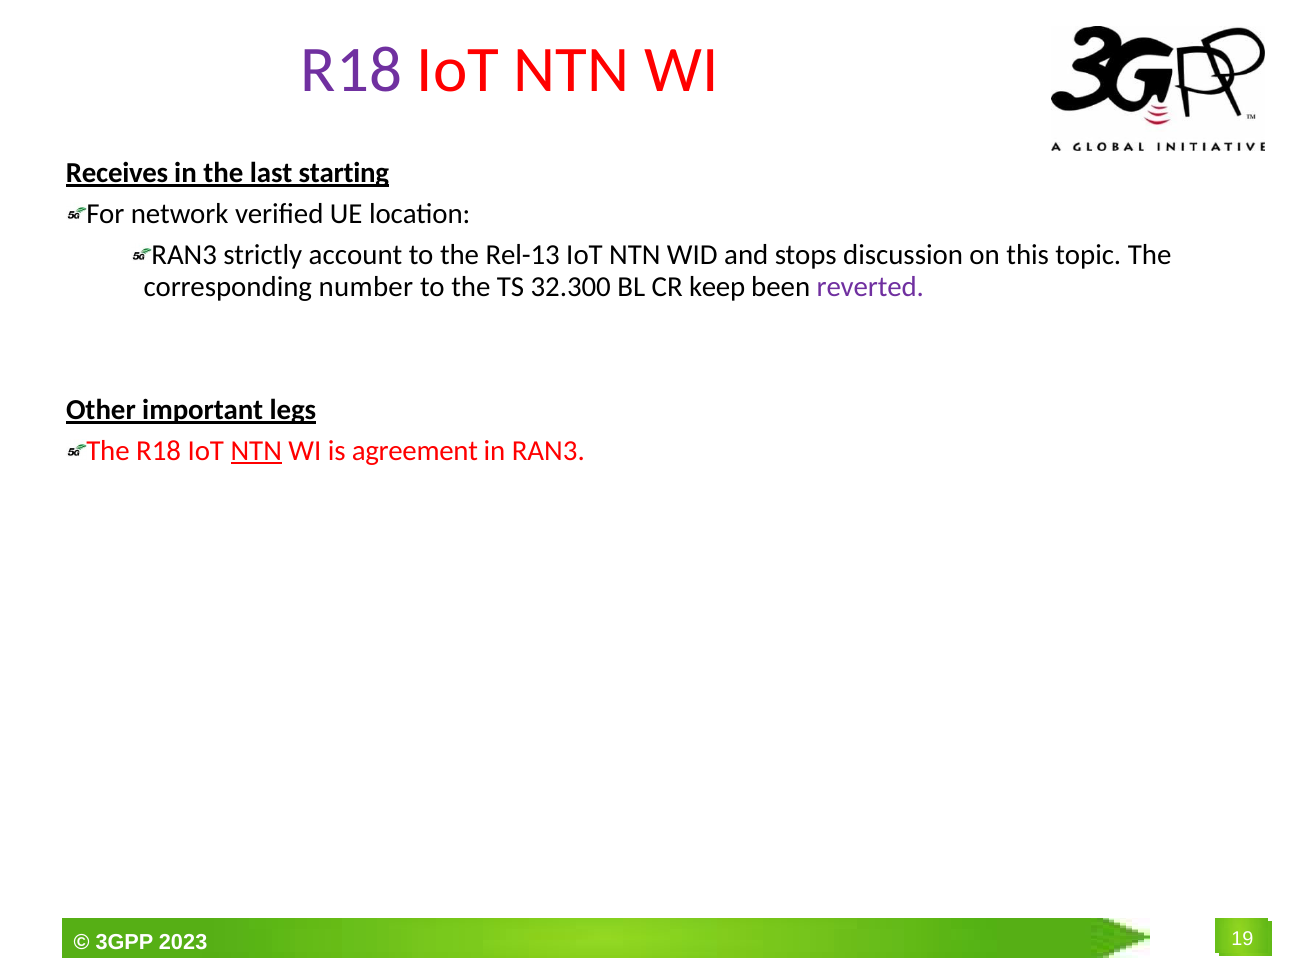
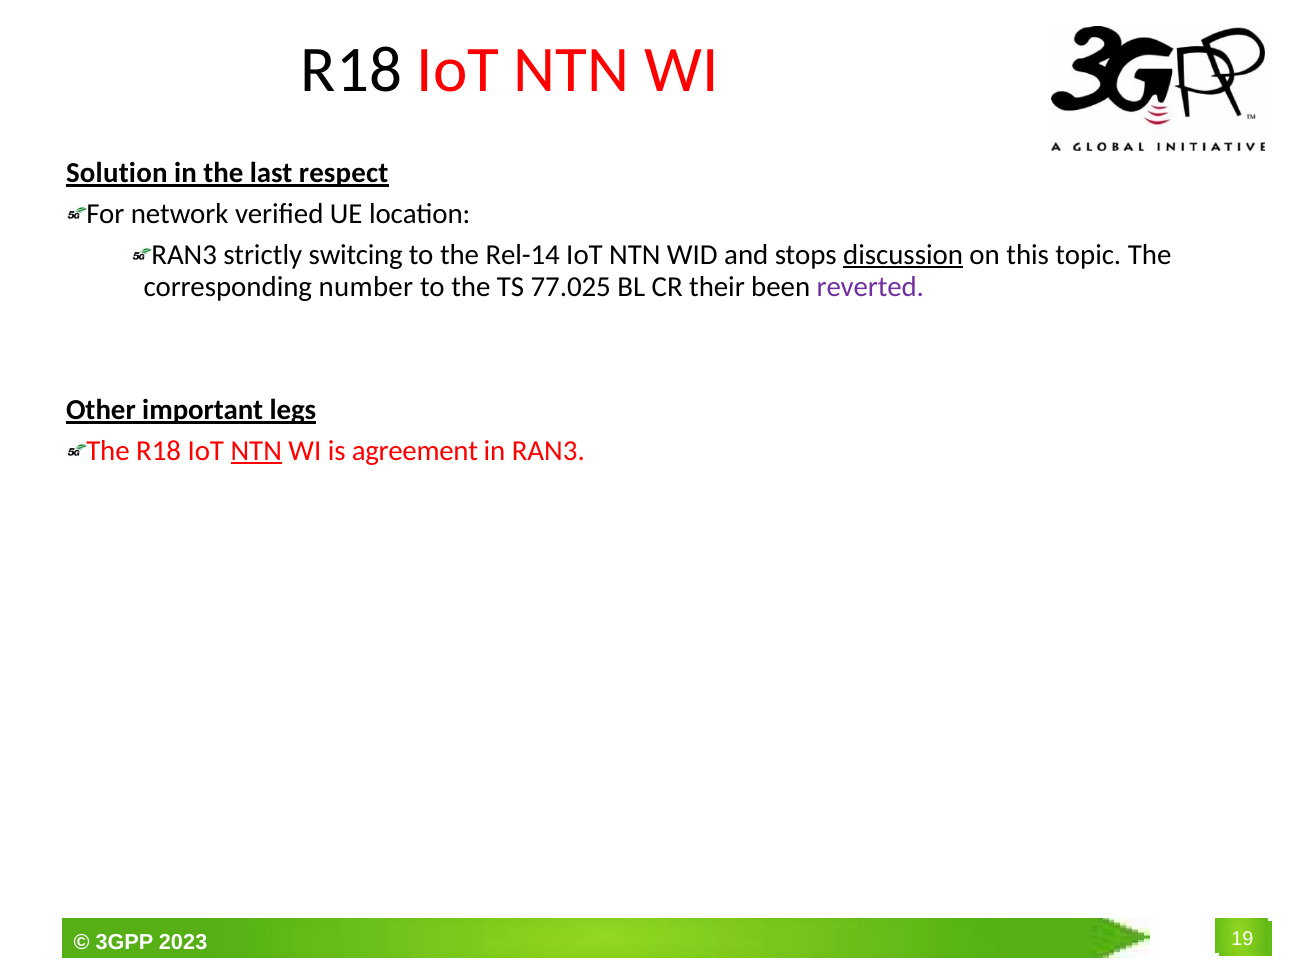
R18 at (352, 70) colour: purple -> black
Receives: Receives -> Solution
starting: starting -> respect
account: account -> switcing
Rel-13: Rel-13 -> Rel-14
discussion underline: none -> present
32.300: 32.300 -> 77.025
keep: keep -> their
